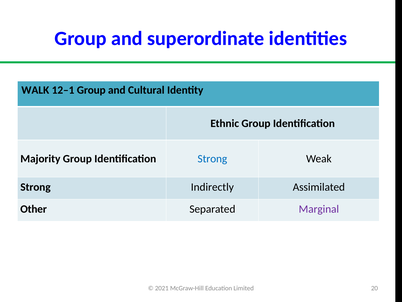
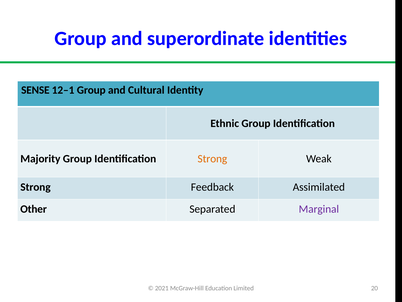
WALK: WALK -> SENSE
Strong at (212, 158) colour: blue -> orange
Indirectly: Indirectly -> Feedback
